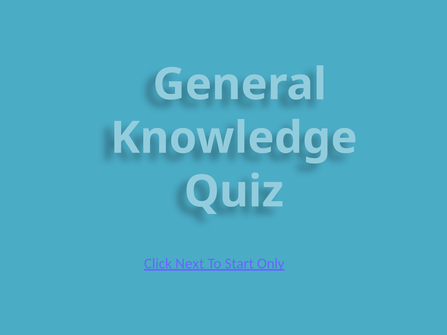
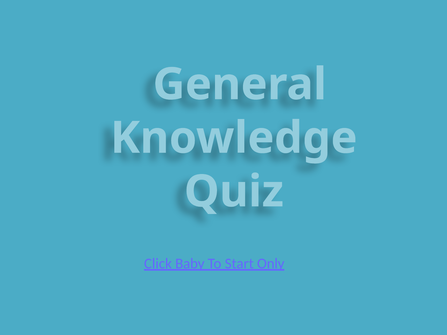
Next: Next -> Baby
